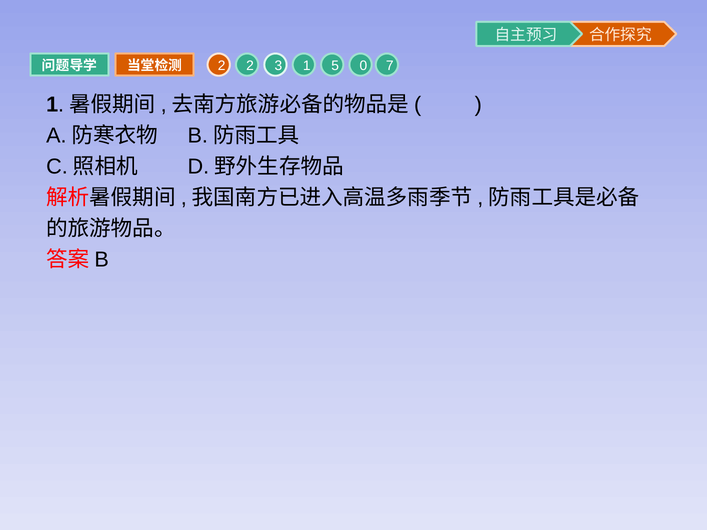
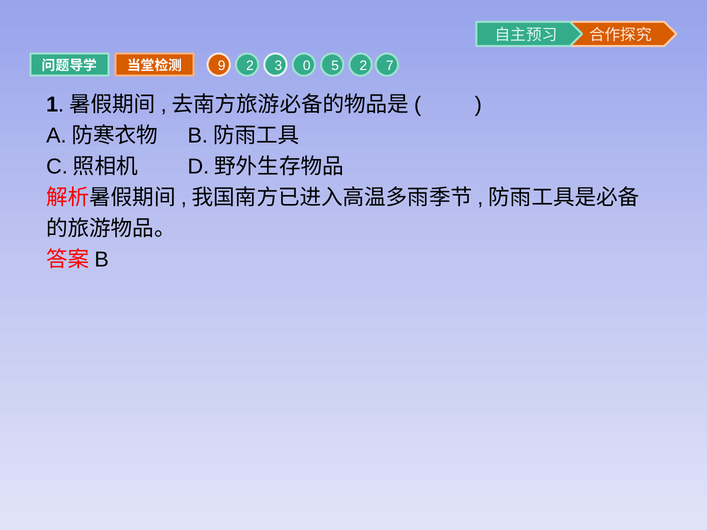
2 at (222, 66): 2 -> 9
1: 1 -> 0
5 0: 0 -> 2
